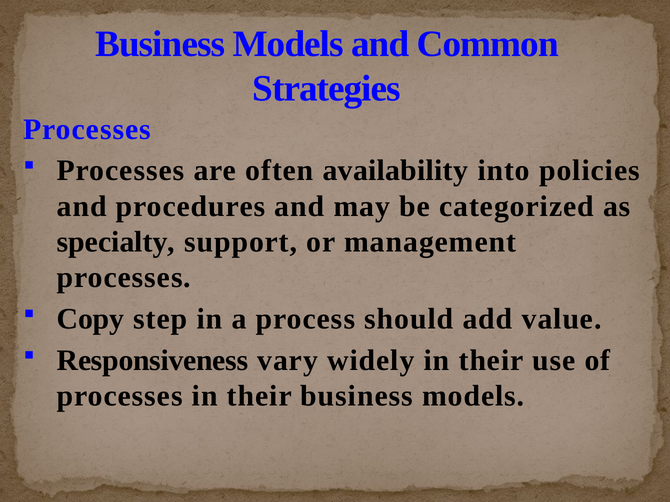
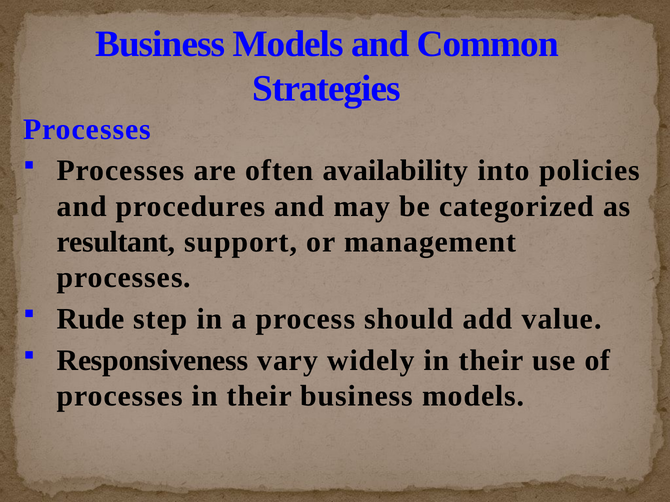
specialty: specialty -> resultant
Copy: Copy -> Rude
